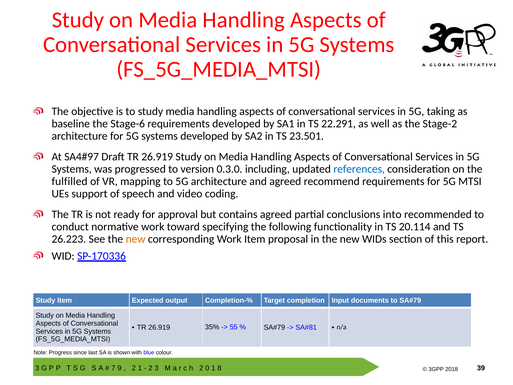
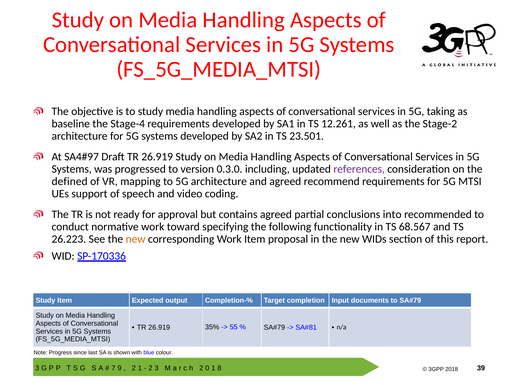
Stage-6: Stage-6 -> Stage-4
22.291: 22.291 -> 12.261
references colour: blue -> purple
fulfilled: fulfilled -> defined
20.114: 20.114 -> 68.567
